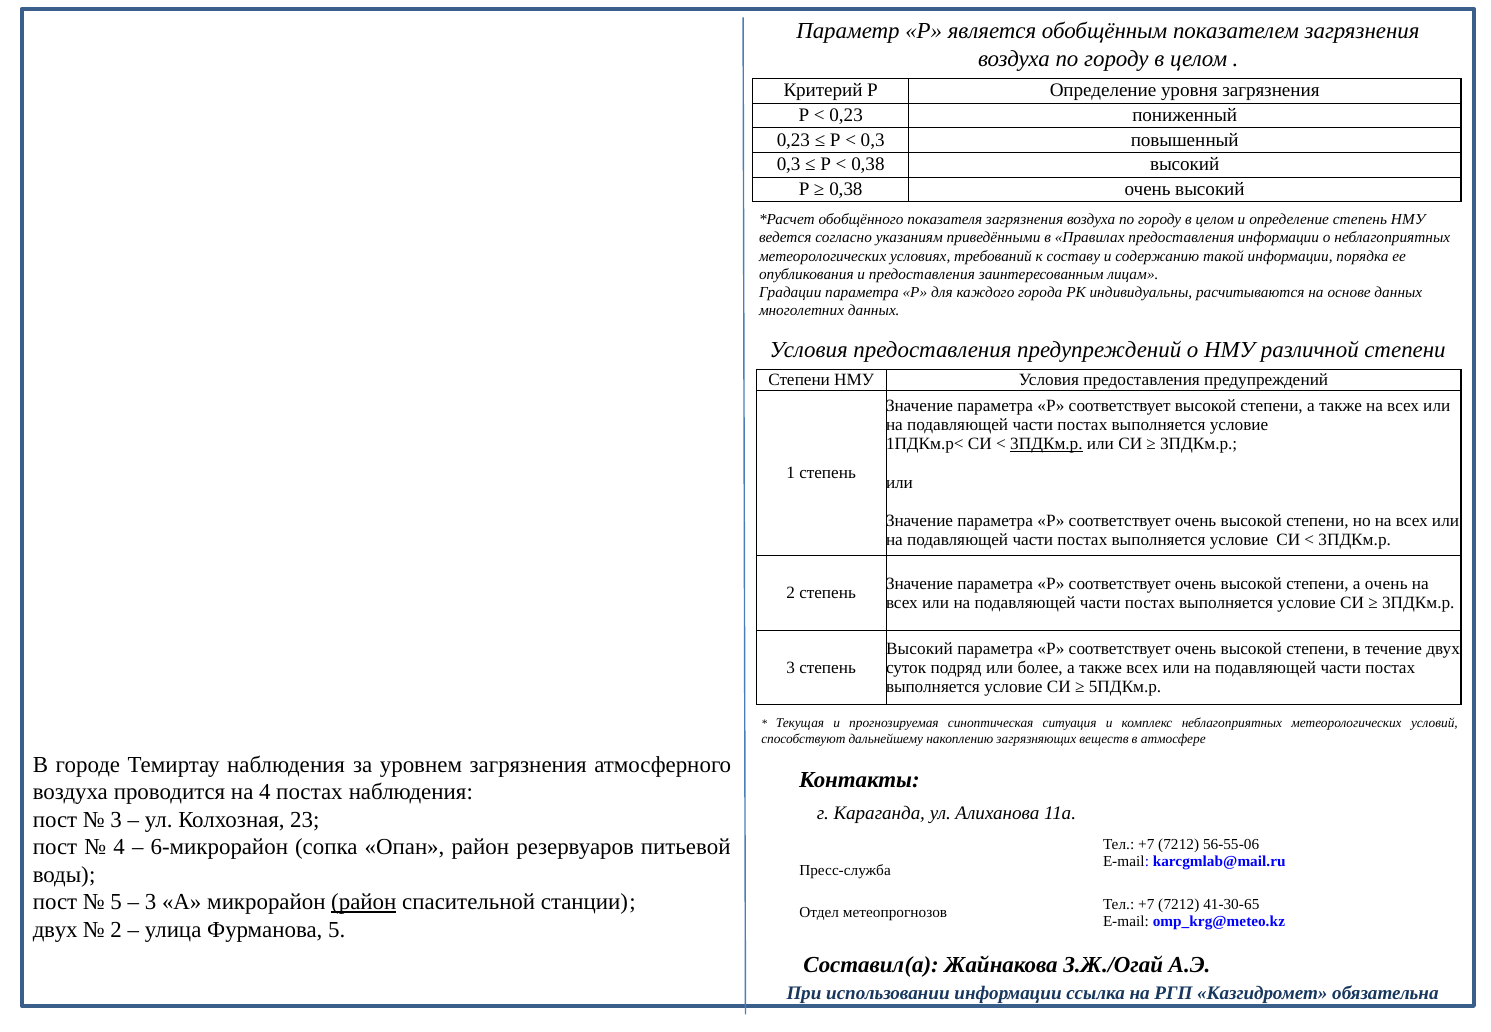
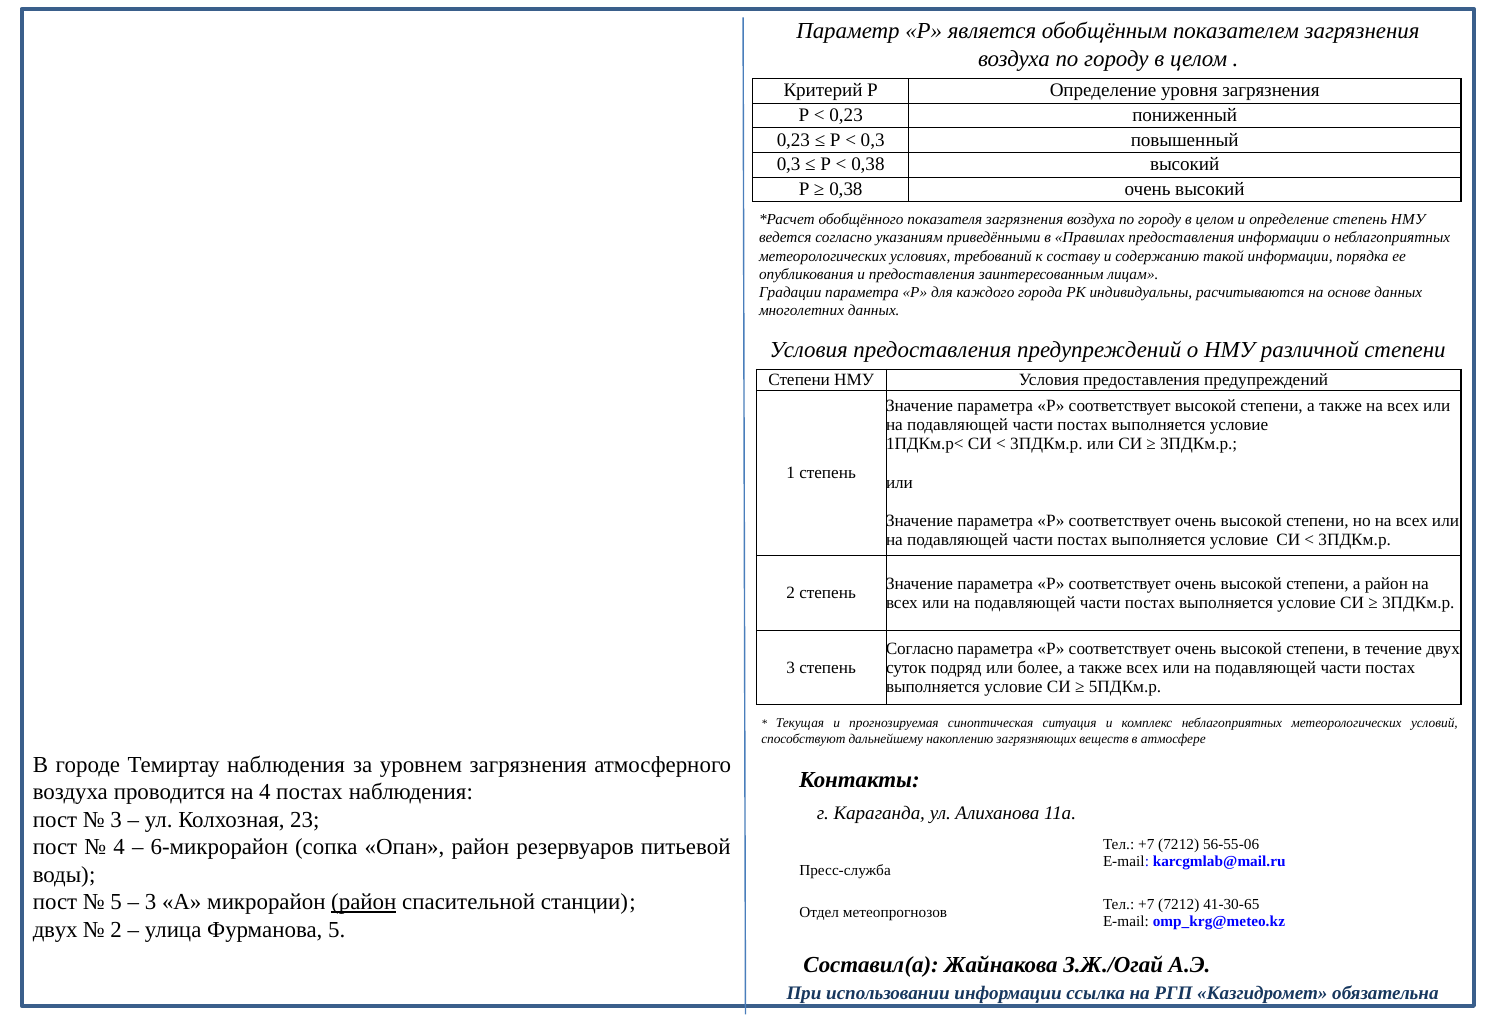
3ПДКм.р at (1046, 444) underline: present -> none
а очень: очень -> район
Высокий at (919, 649): Высокий -> Согласно
